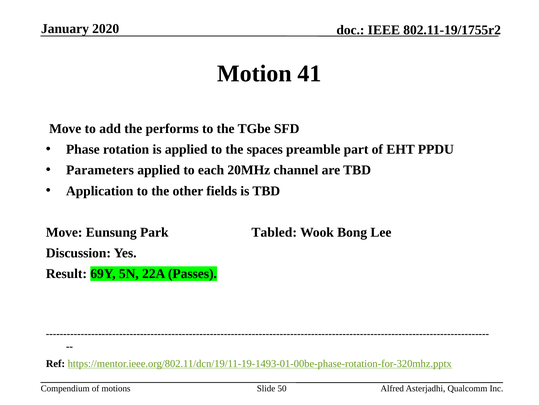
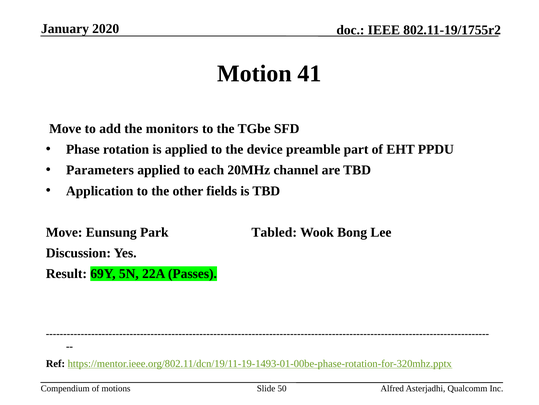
performs: performs -> monitors
spaces: spaces -> device
